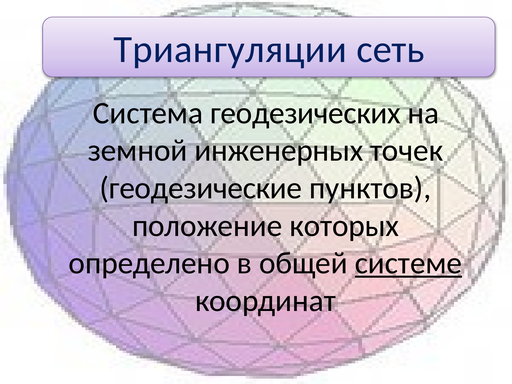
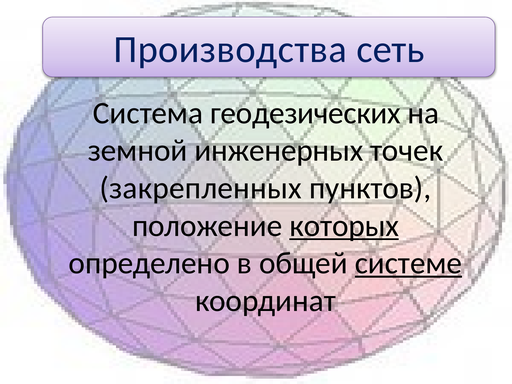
Триангуляции: Триангуляции -> Производства
геодезические: геодезические -> закрепленных
которых underline: none -> present
